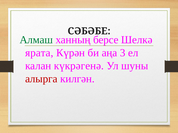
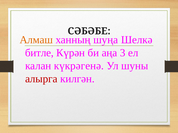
Алмаш colour: green -> orange
берсе: берсе -> шуңа
ярата: ярата -> битле
